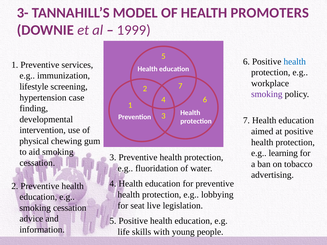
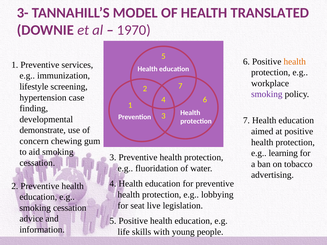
PROMOTERS: PROMOTERS -> TRANSLATED
1999: 1999 -> 1970
health at (295, 62) colour: blue -> orange
intervention: intervention -> demonstrate
physical: physical -> concern
